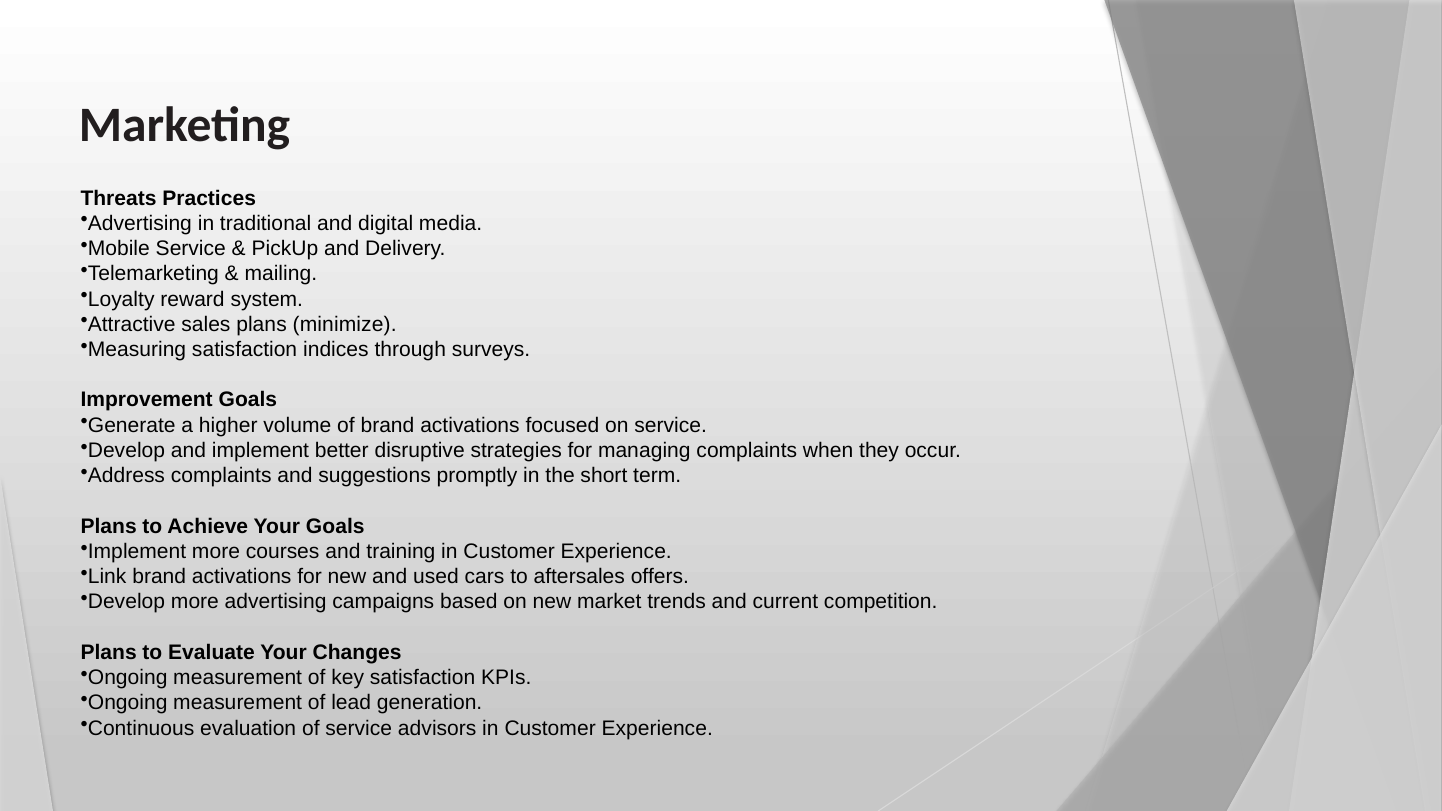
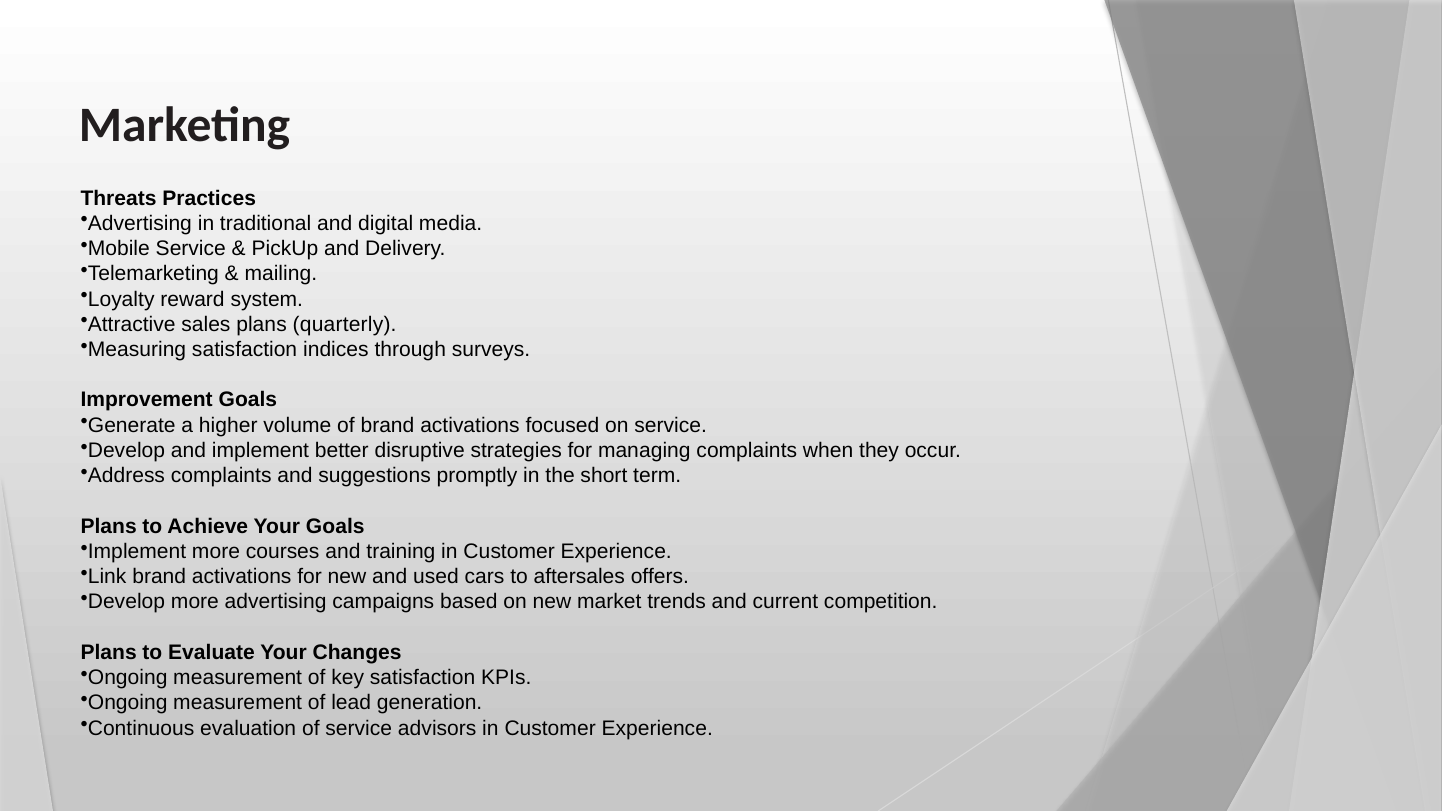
minimize: minimize -> quarterly
